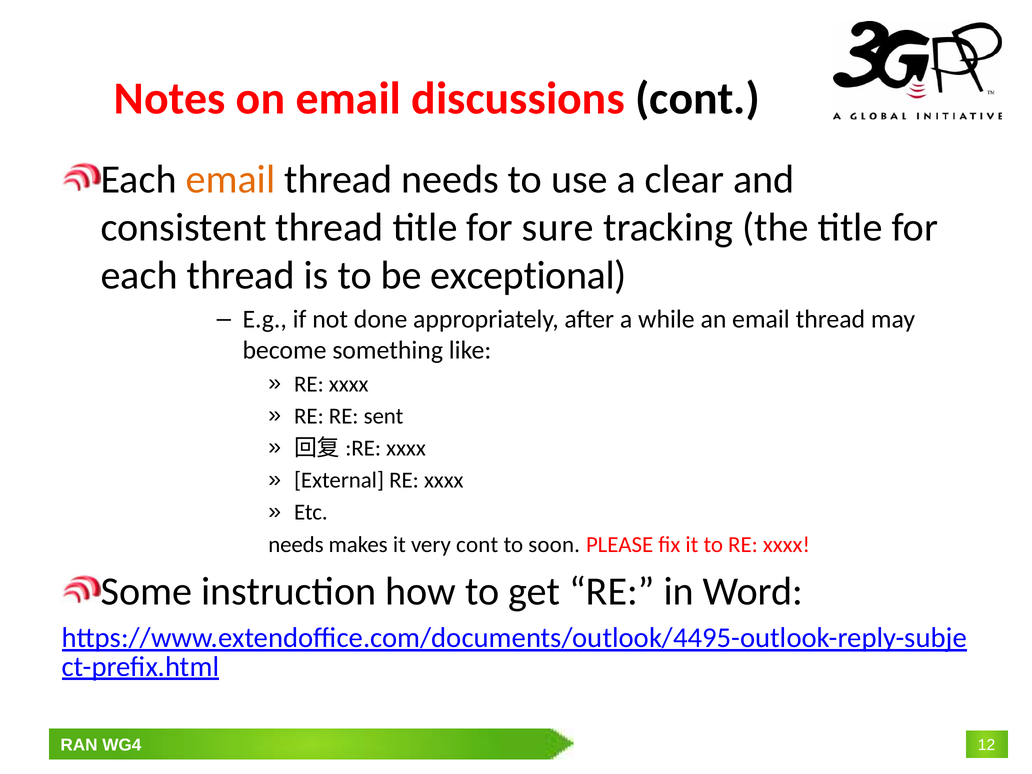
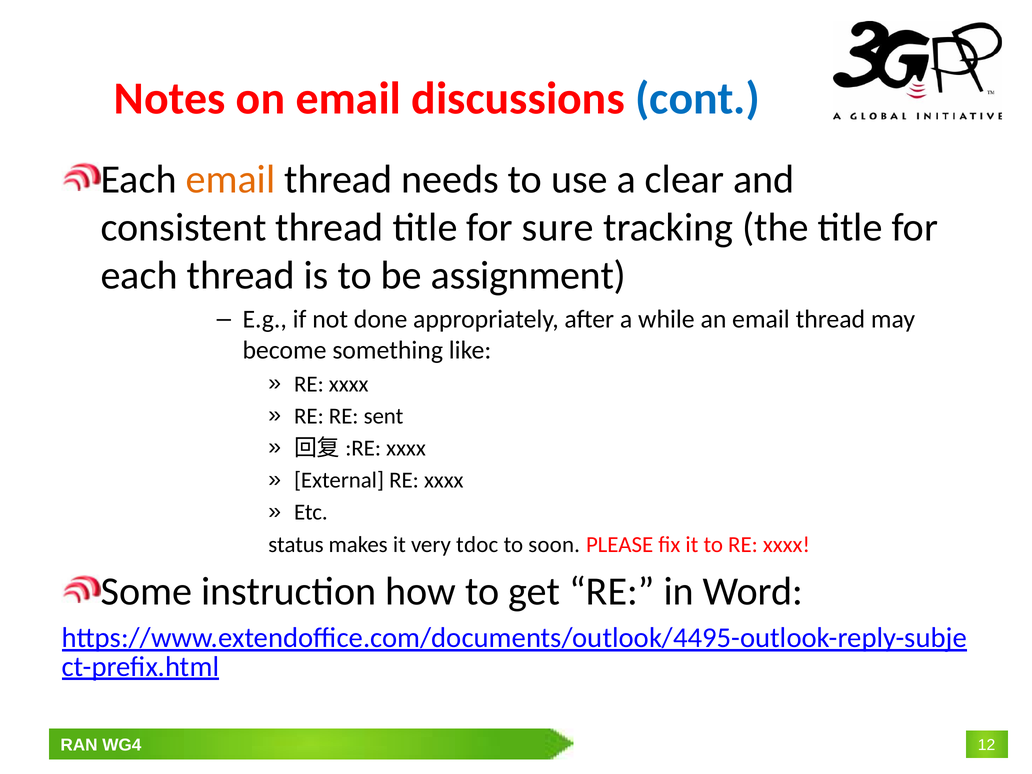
cont at (698, 99) colour: black -> blue
exceptional: exceptional -> assignment
needs at (296, 545): needs -> status
very cont: cont -> tdoc
